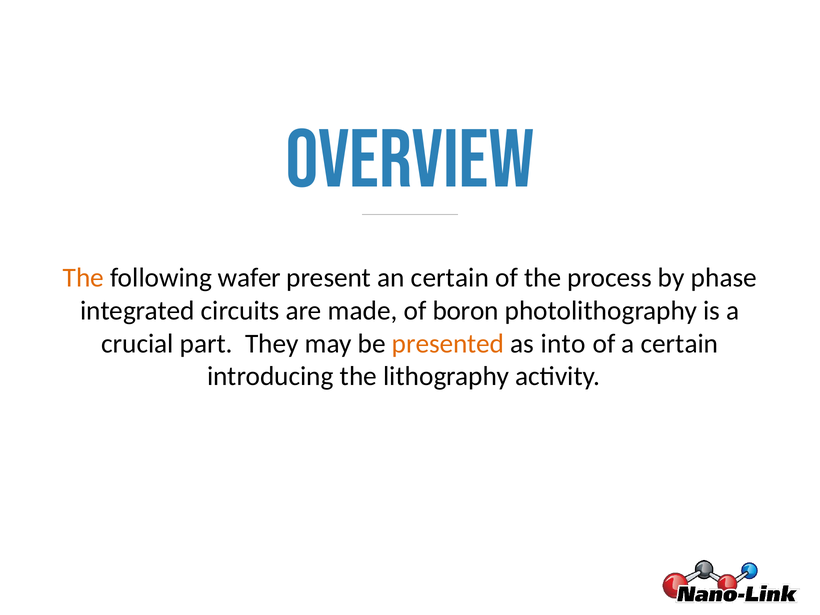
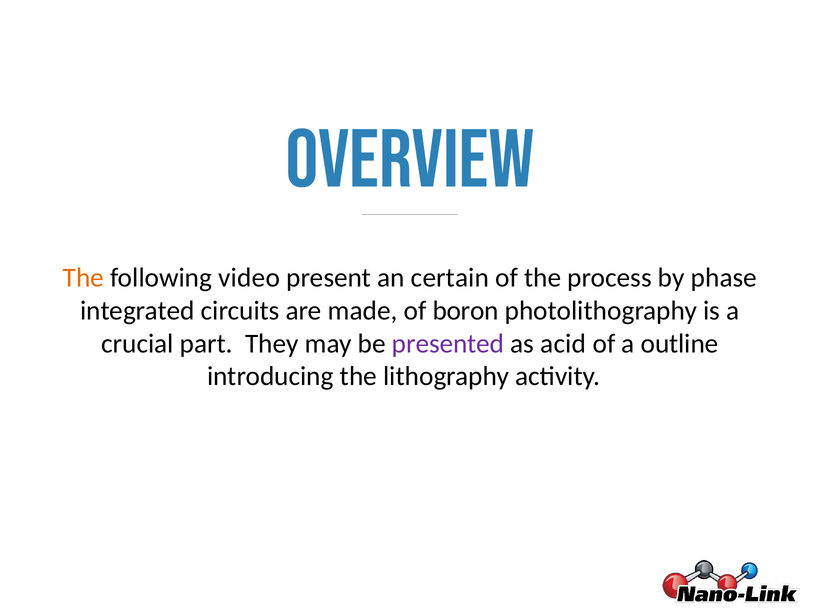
wafer: wafer -> video
presented colour: orange -> purple
into: into -> acid
a certain: certain -> outline
